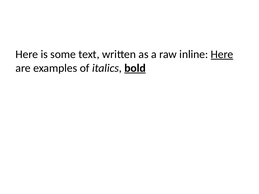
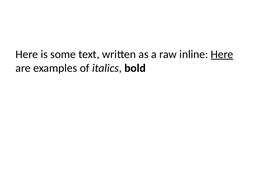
bold underline: present -> none
